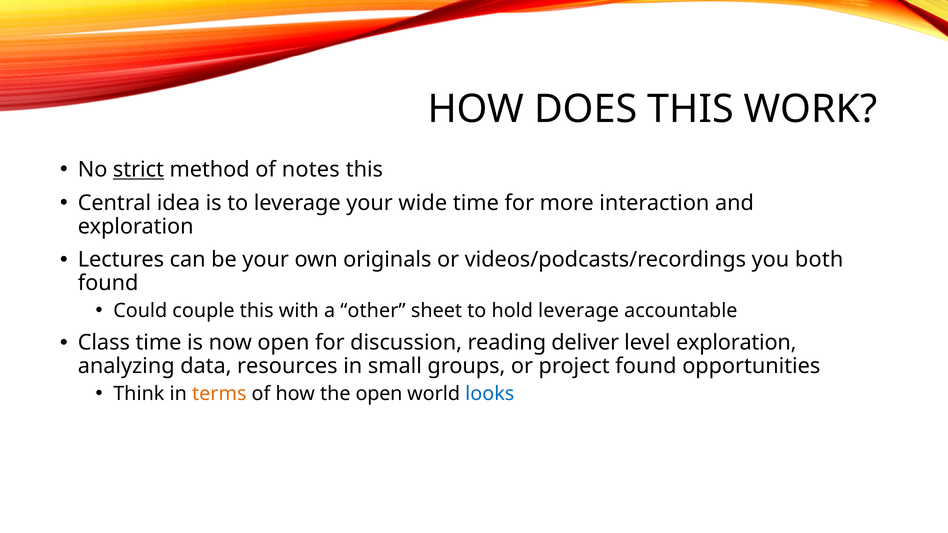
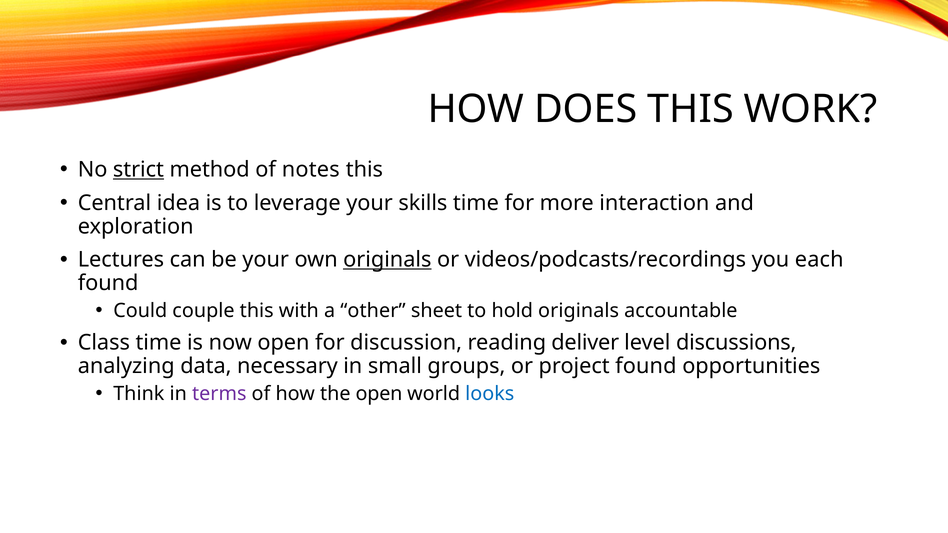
wide: wide -> skills
originals at (387, 260) underline: none -> present
both: both -> each
hold leverage: leverage -> originals
level exploration: exploration -> discussions
resources: resources -> necessary
terms colour: orange -> purple
